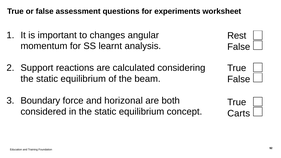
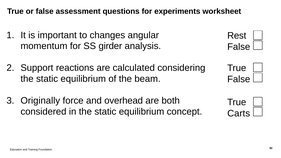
learnt: learnt -> girder
Boundary: Boundary -> Originally
horizonal: horizonal -> overhead
